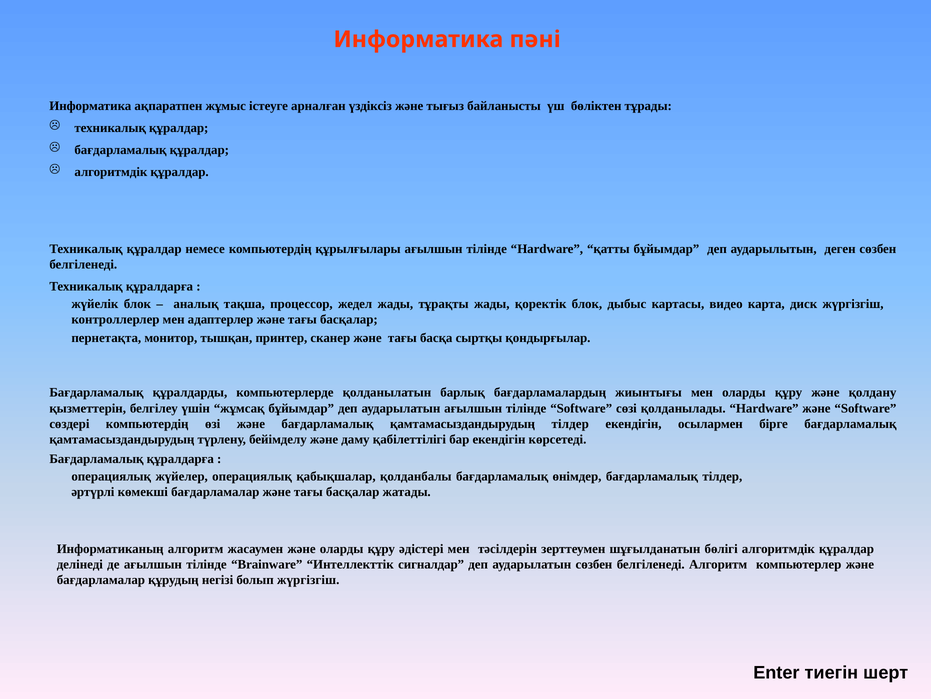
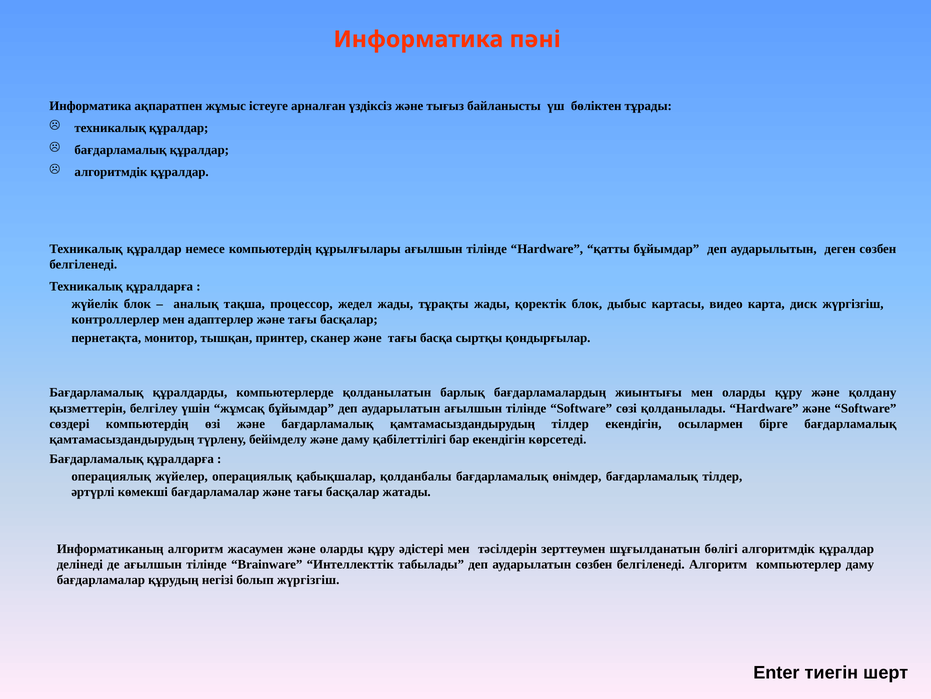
сигналдар: сигналдар -> табылады
компьютерлер және: және -> даму
